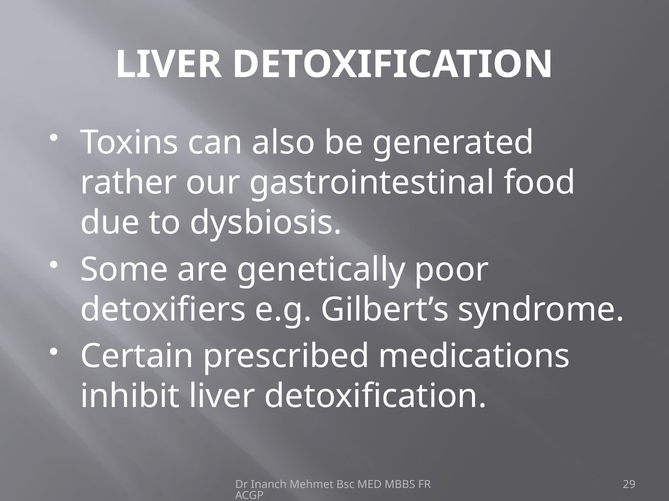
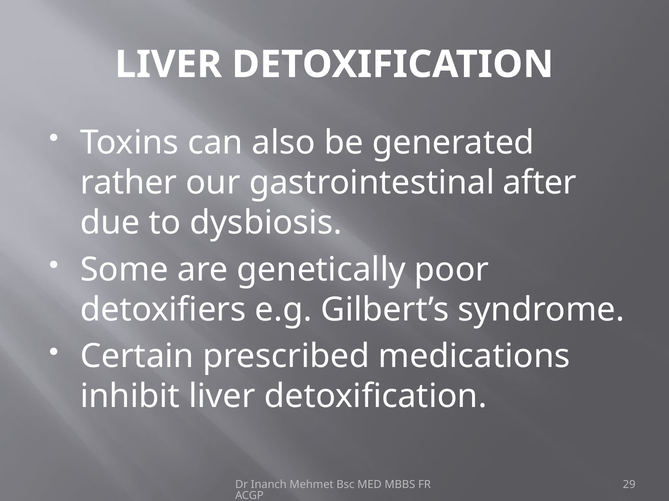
food: food -> after
